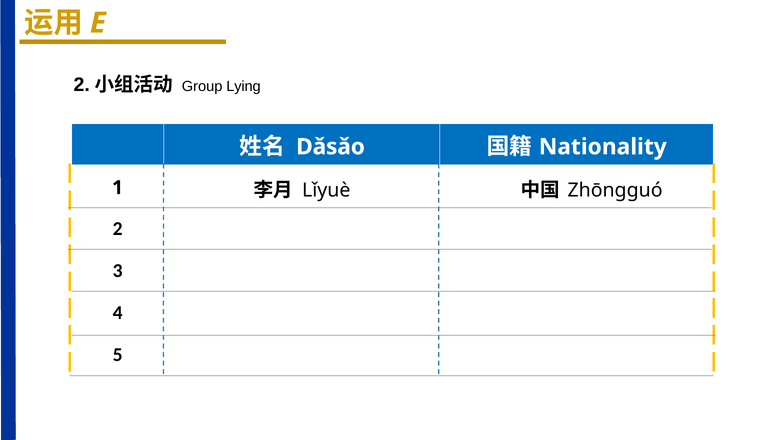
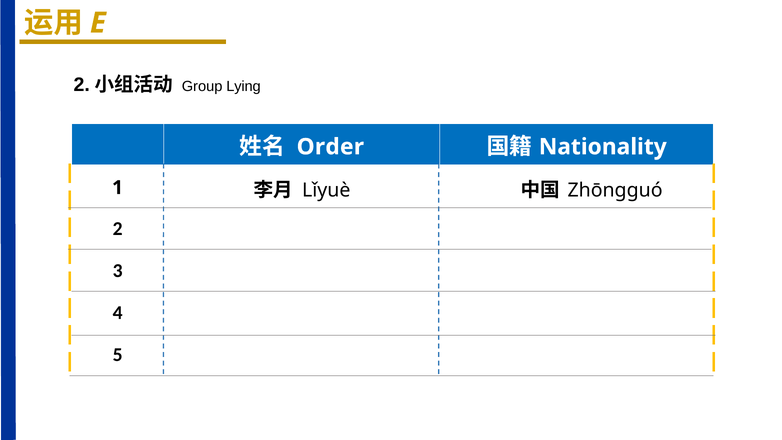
Dǎsǎo: Dǎsǎo -> Order
